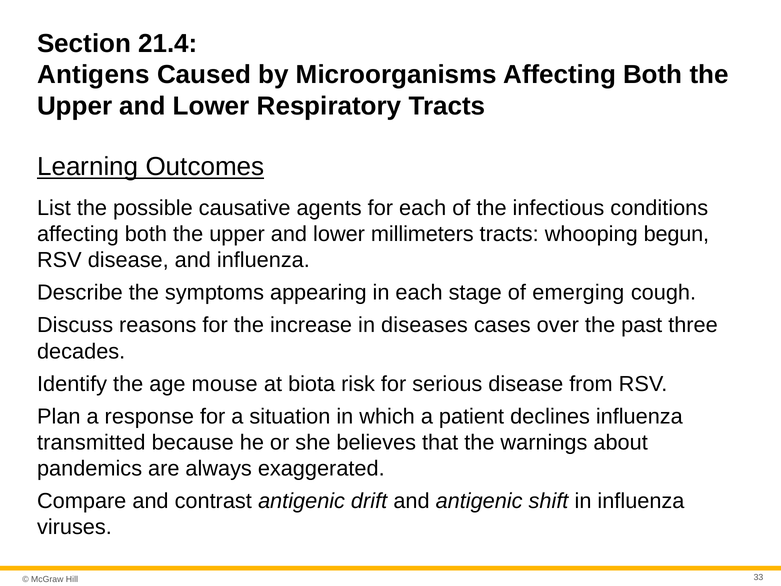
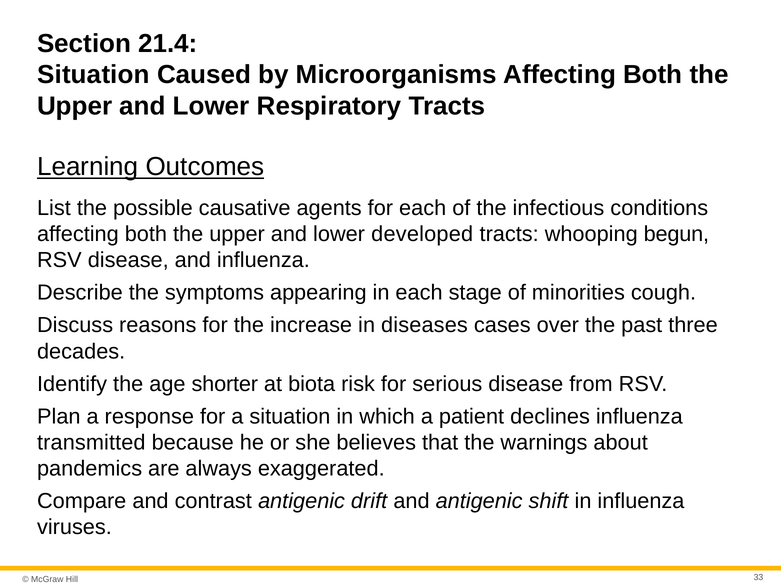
Antigens at (93, 75): Antigens -> Situation
millimeters: millimeters -> developed
emerging: emerging -> minorities
mouse: mouse -> shorter
